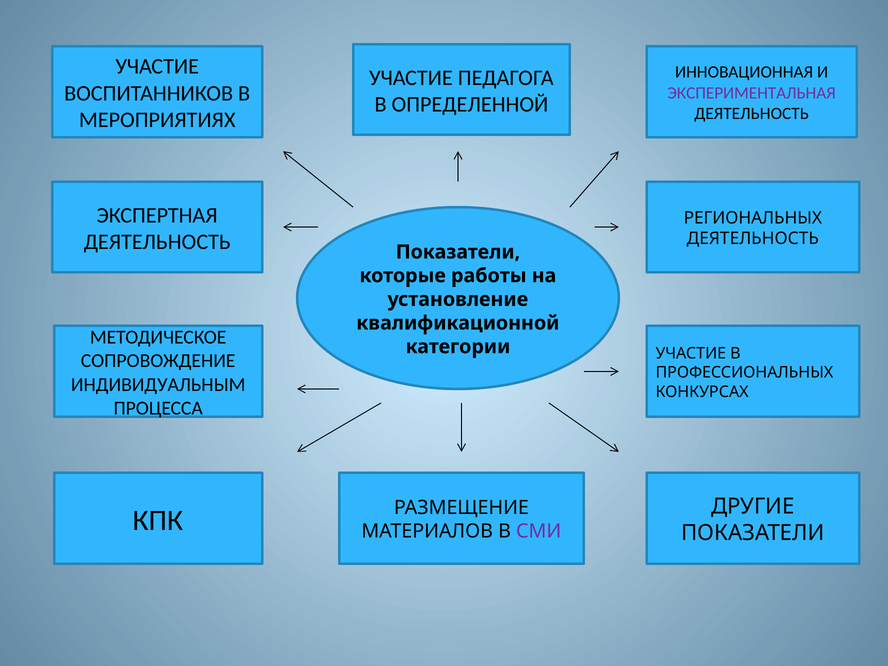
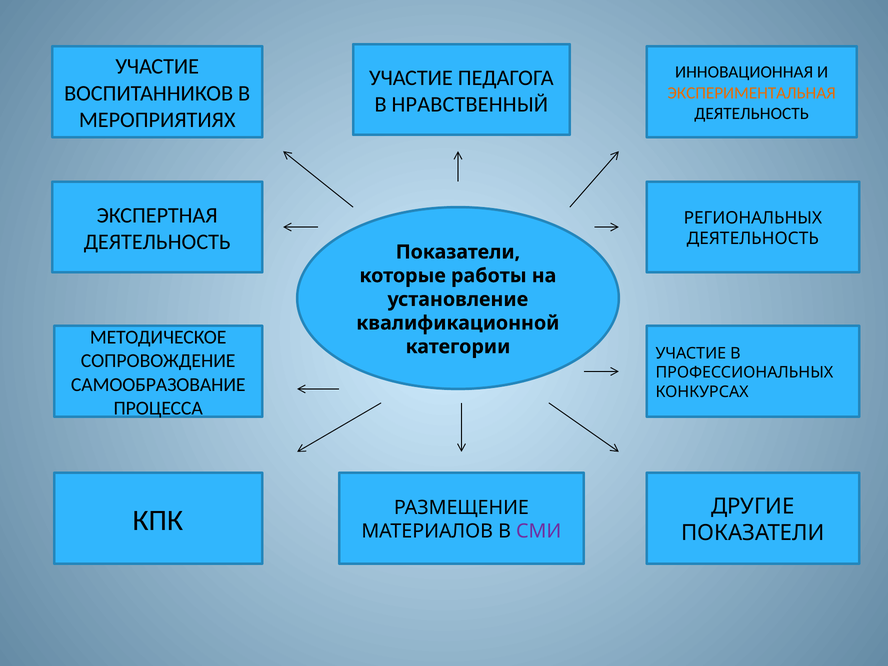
ЭКСПЕРИМЕНТАЛЬНАЯ colour: purple -> orange
ОПРЕДЕЛЕННОЙ: ОПРЕДЕЛЕННОЙ -> НРАВСТВЕННЫЙ
ИНДИВИДУАЛЬНЫМ: ИНДИВИДУАЛЬНЫМ -> САМООБРАЗОВАНИЕ
